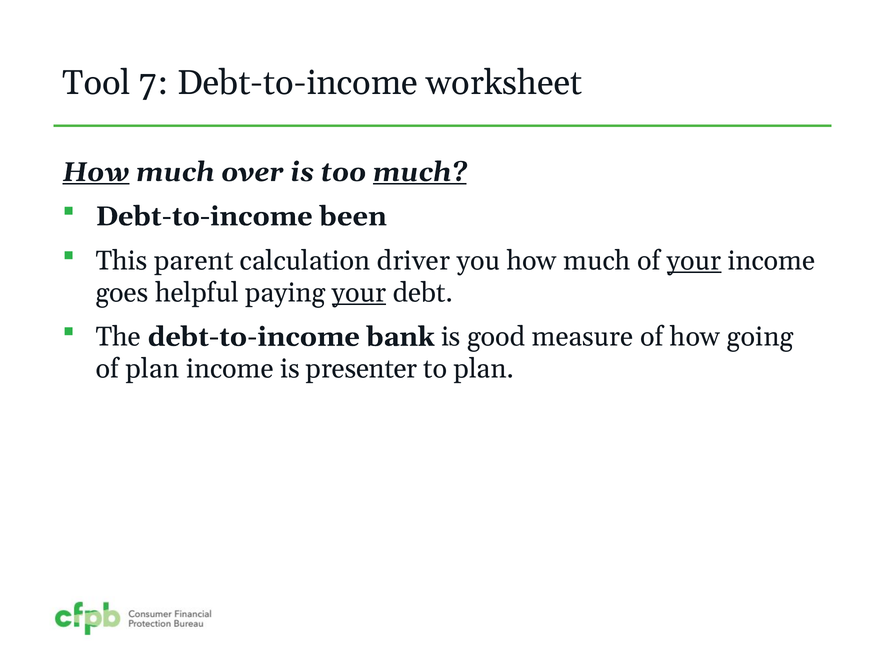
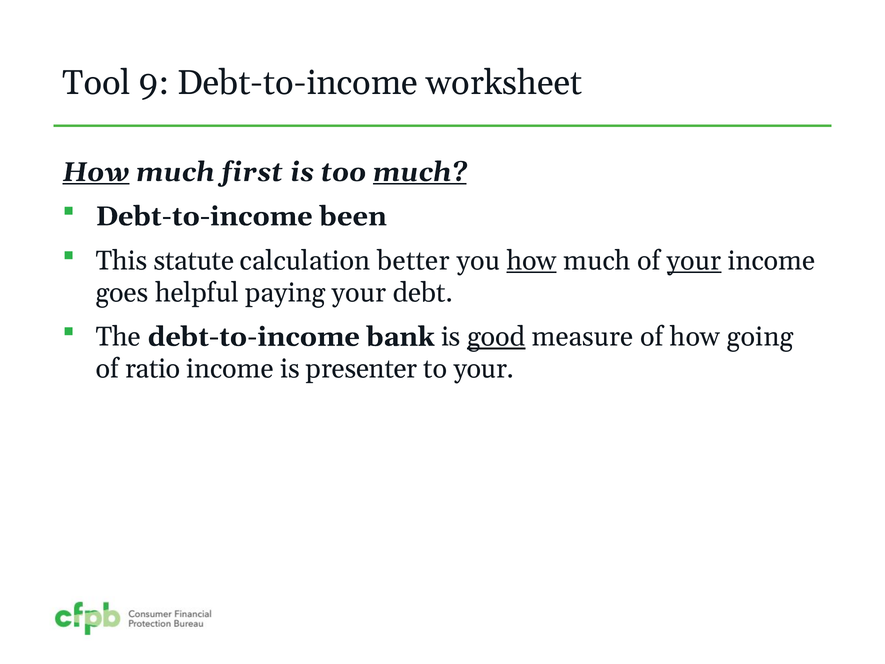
7: 7 -> 9
over: over -> first
parent: parent -> statute
driver: driver -> better
how at (532, 261) underline: none -> present
your at (359, 292) underline: present -> none
good underline: none -> present
of plan: plan -> ratio
to plan: plan -> your
